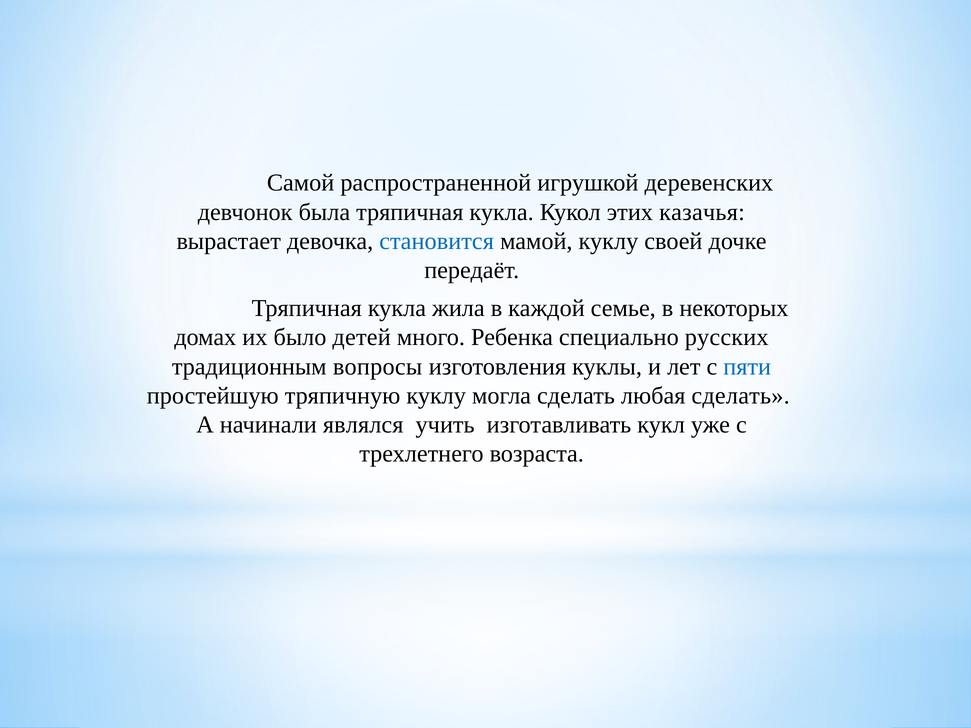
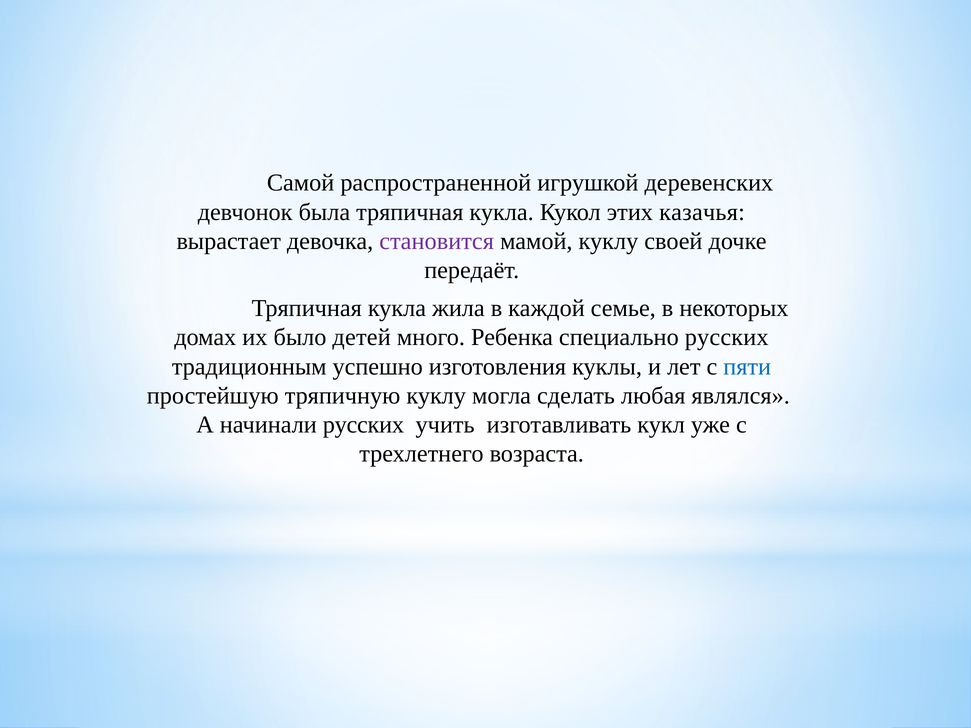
становится colour: blue -> purple
вопросы: вопросы -> успешно
любая сделать: сделать -> являлся
начинали являлся: являлся -> русских
